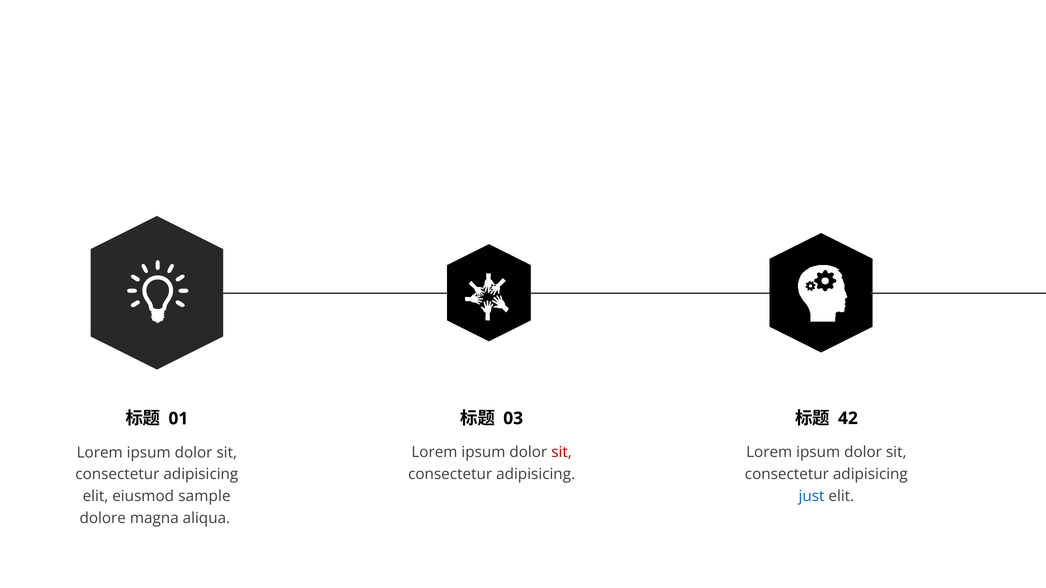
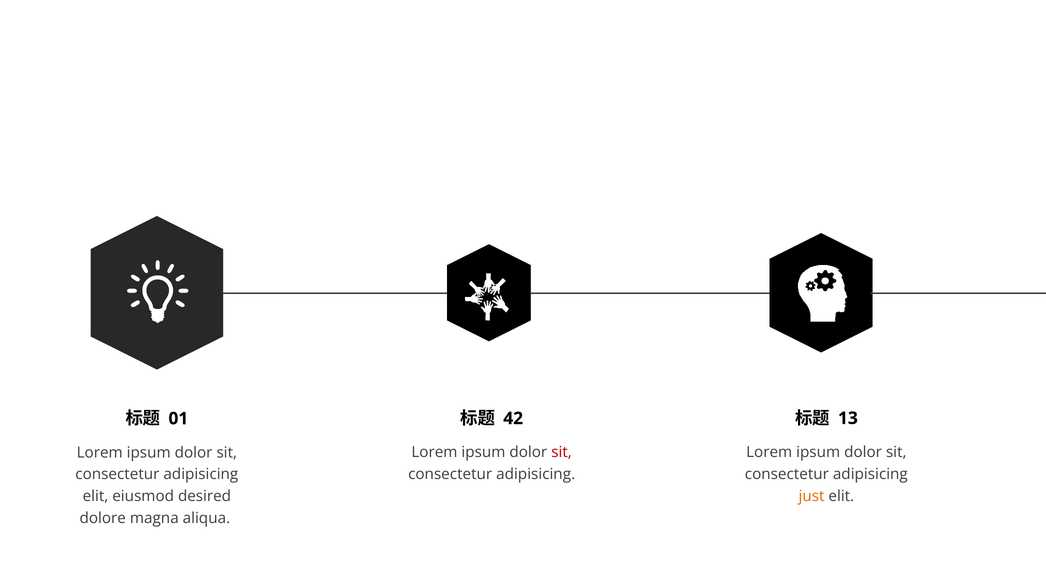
42: 42 -> 13
03: 03 -> 42
just colour: blue -> orange
sample: sample -> desired
